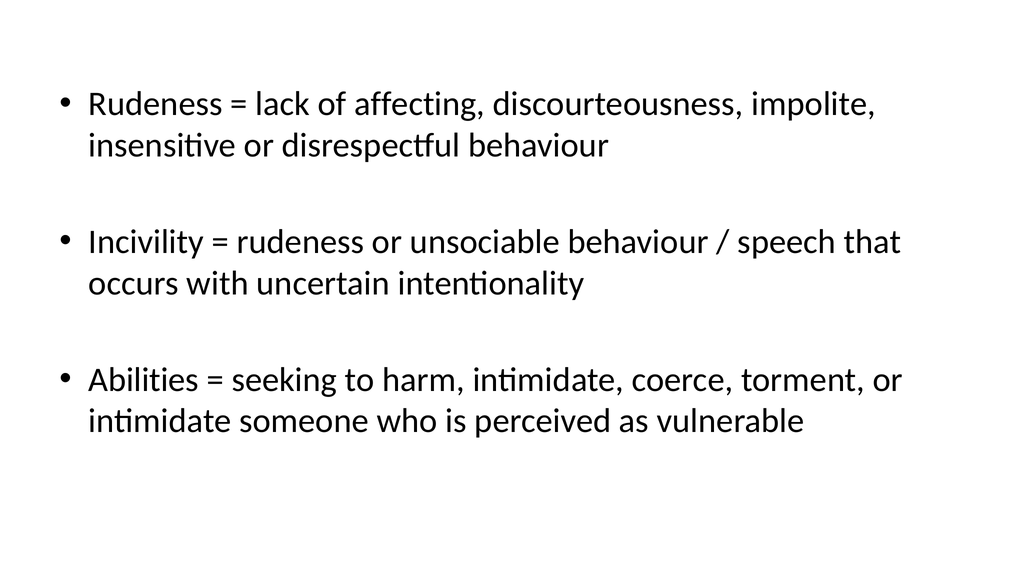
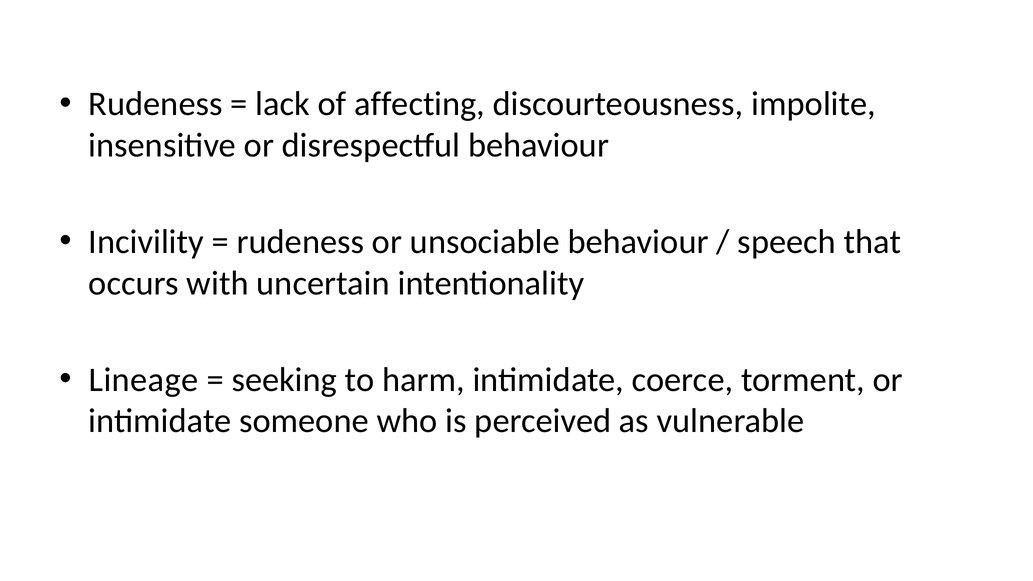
Abilities: Abilities -> Lineage
